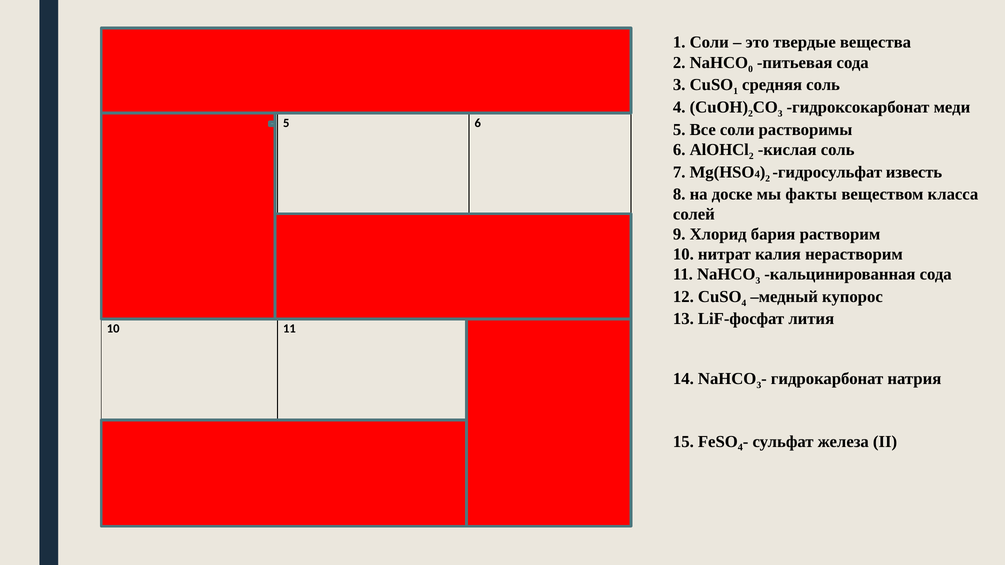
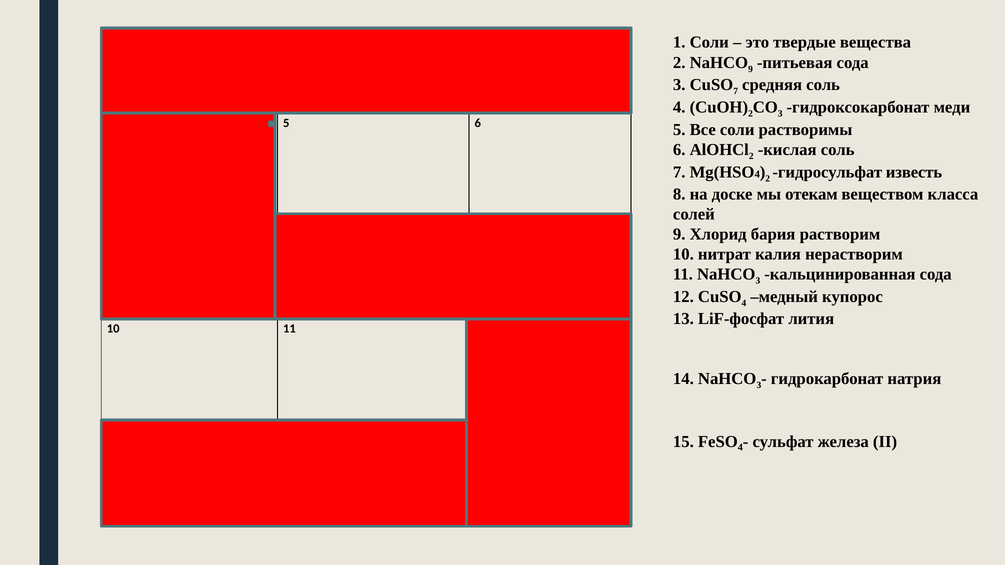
0 at (750, 69): 0 -> 9
1 at (736, 91): 1 -> 7
факты: факты -> отекам
